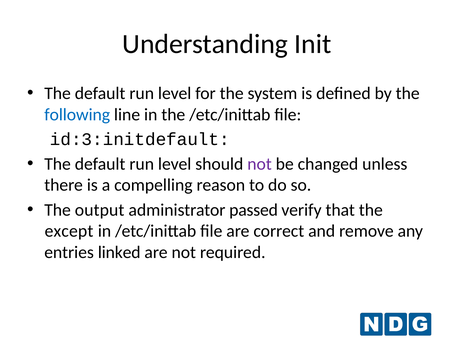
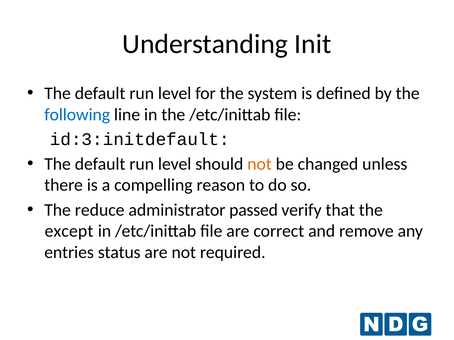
not at (260, 164) colour: purple -> orange
output: output -> reduce
linked: linked -> status
